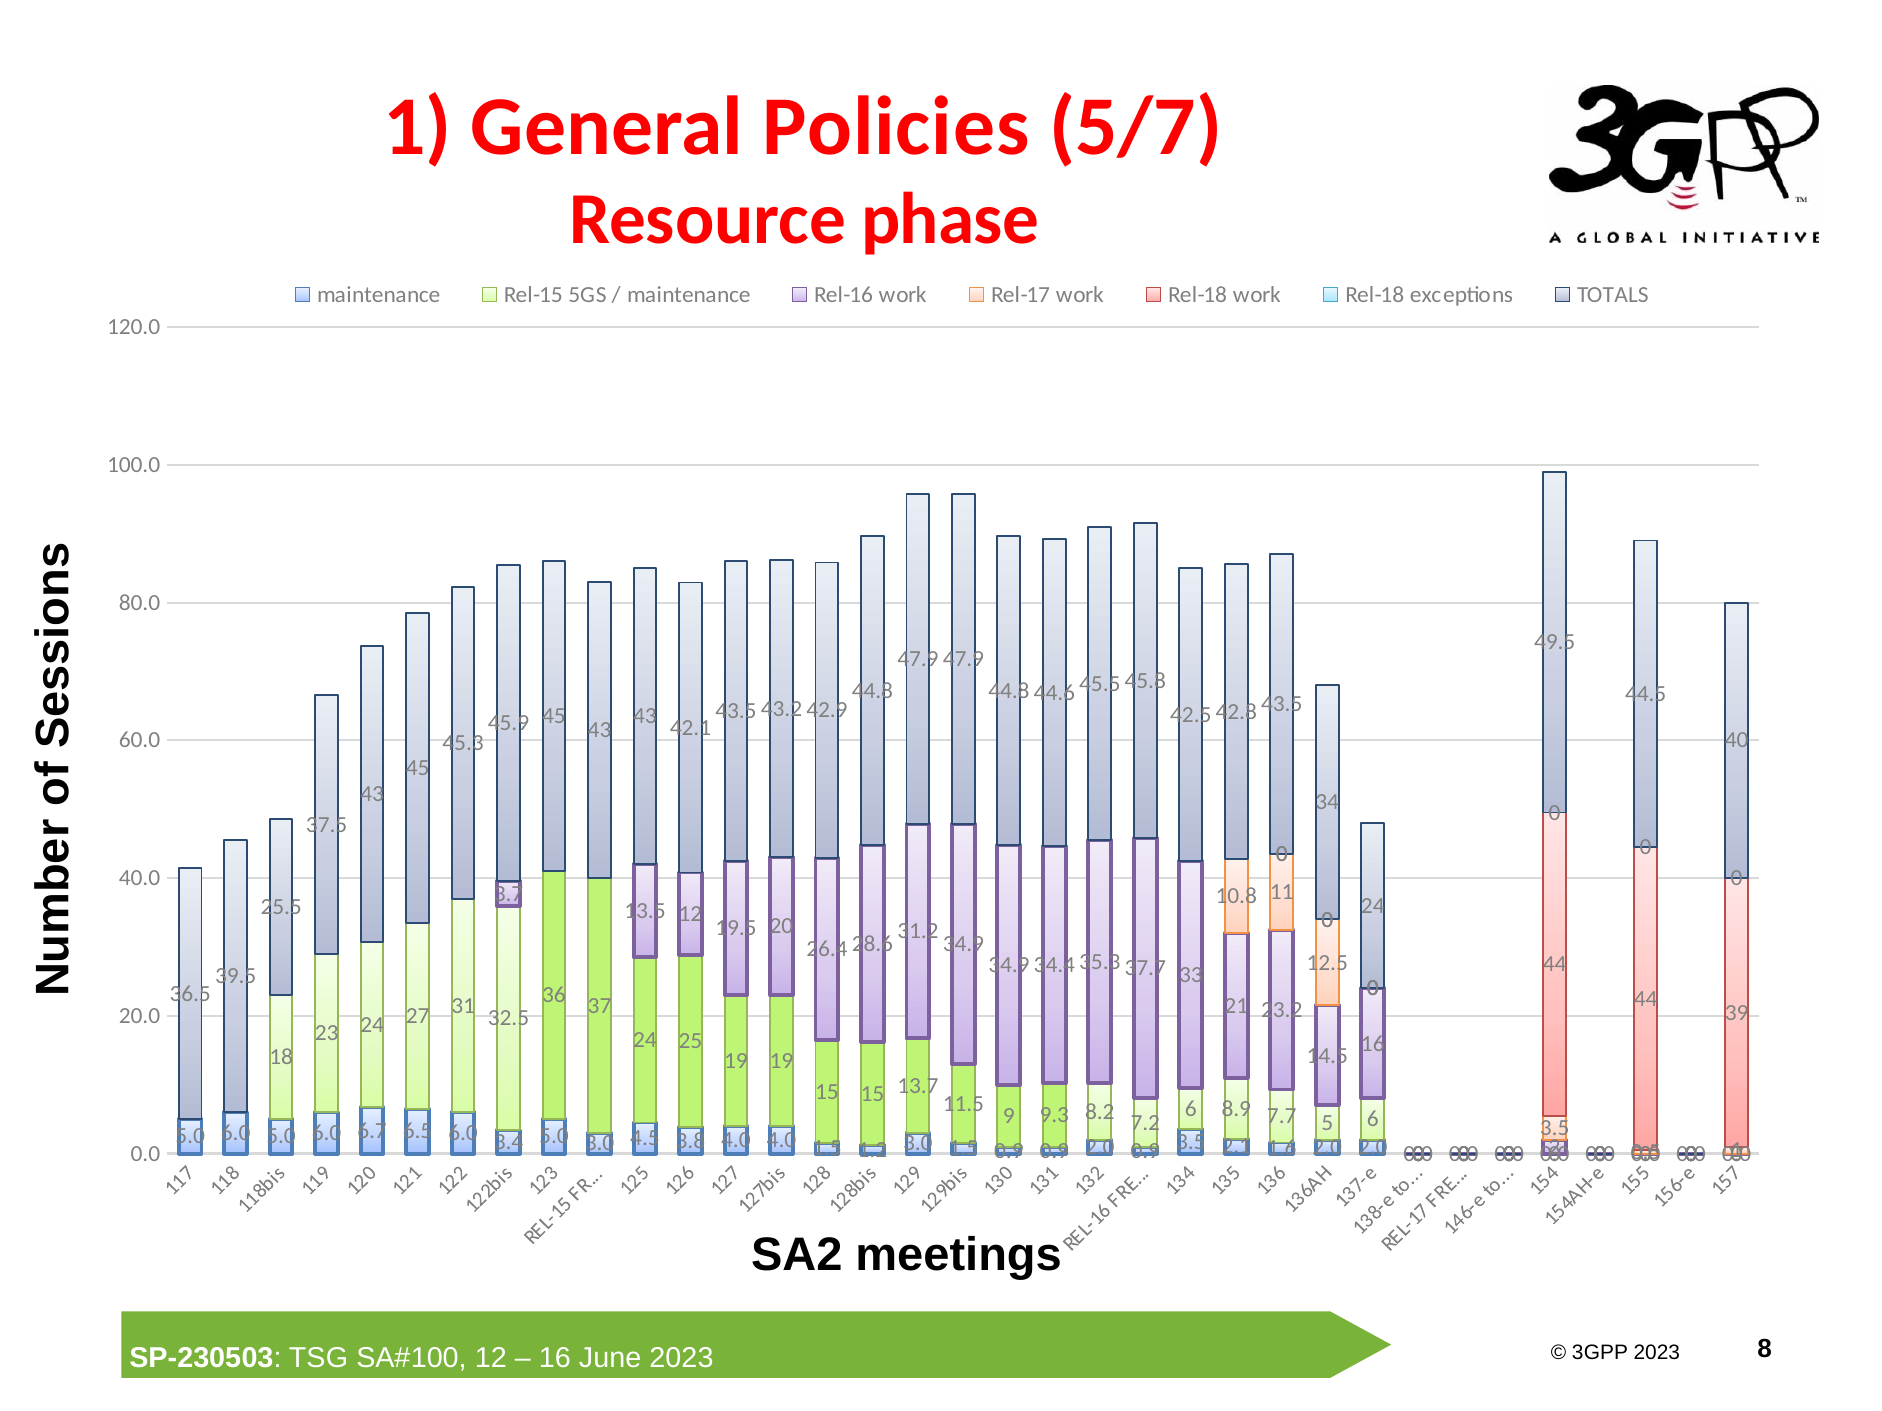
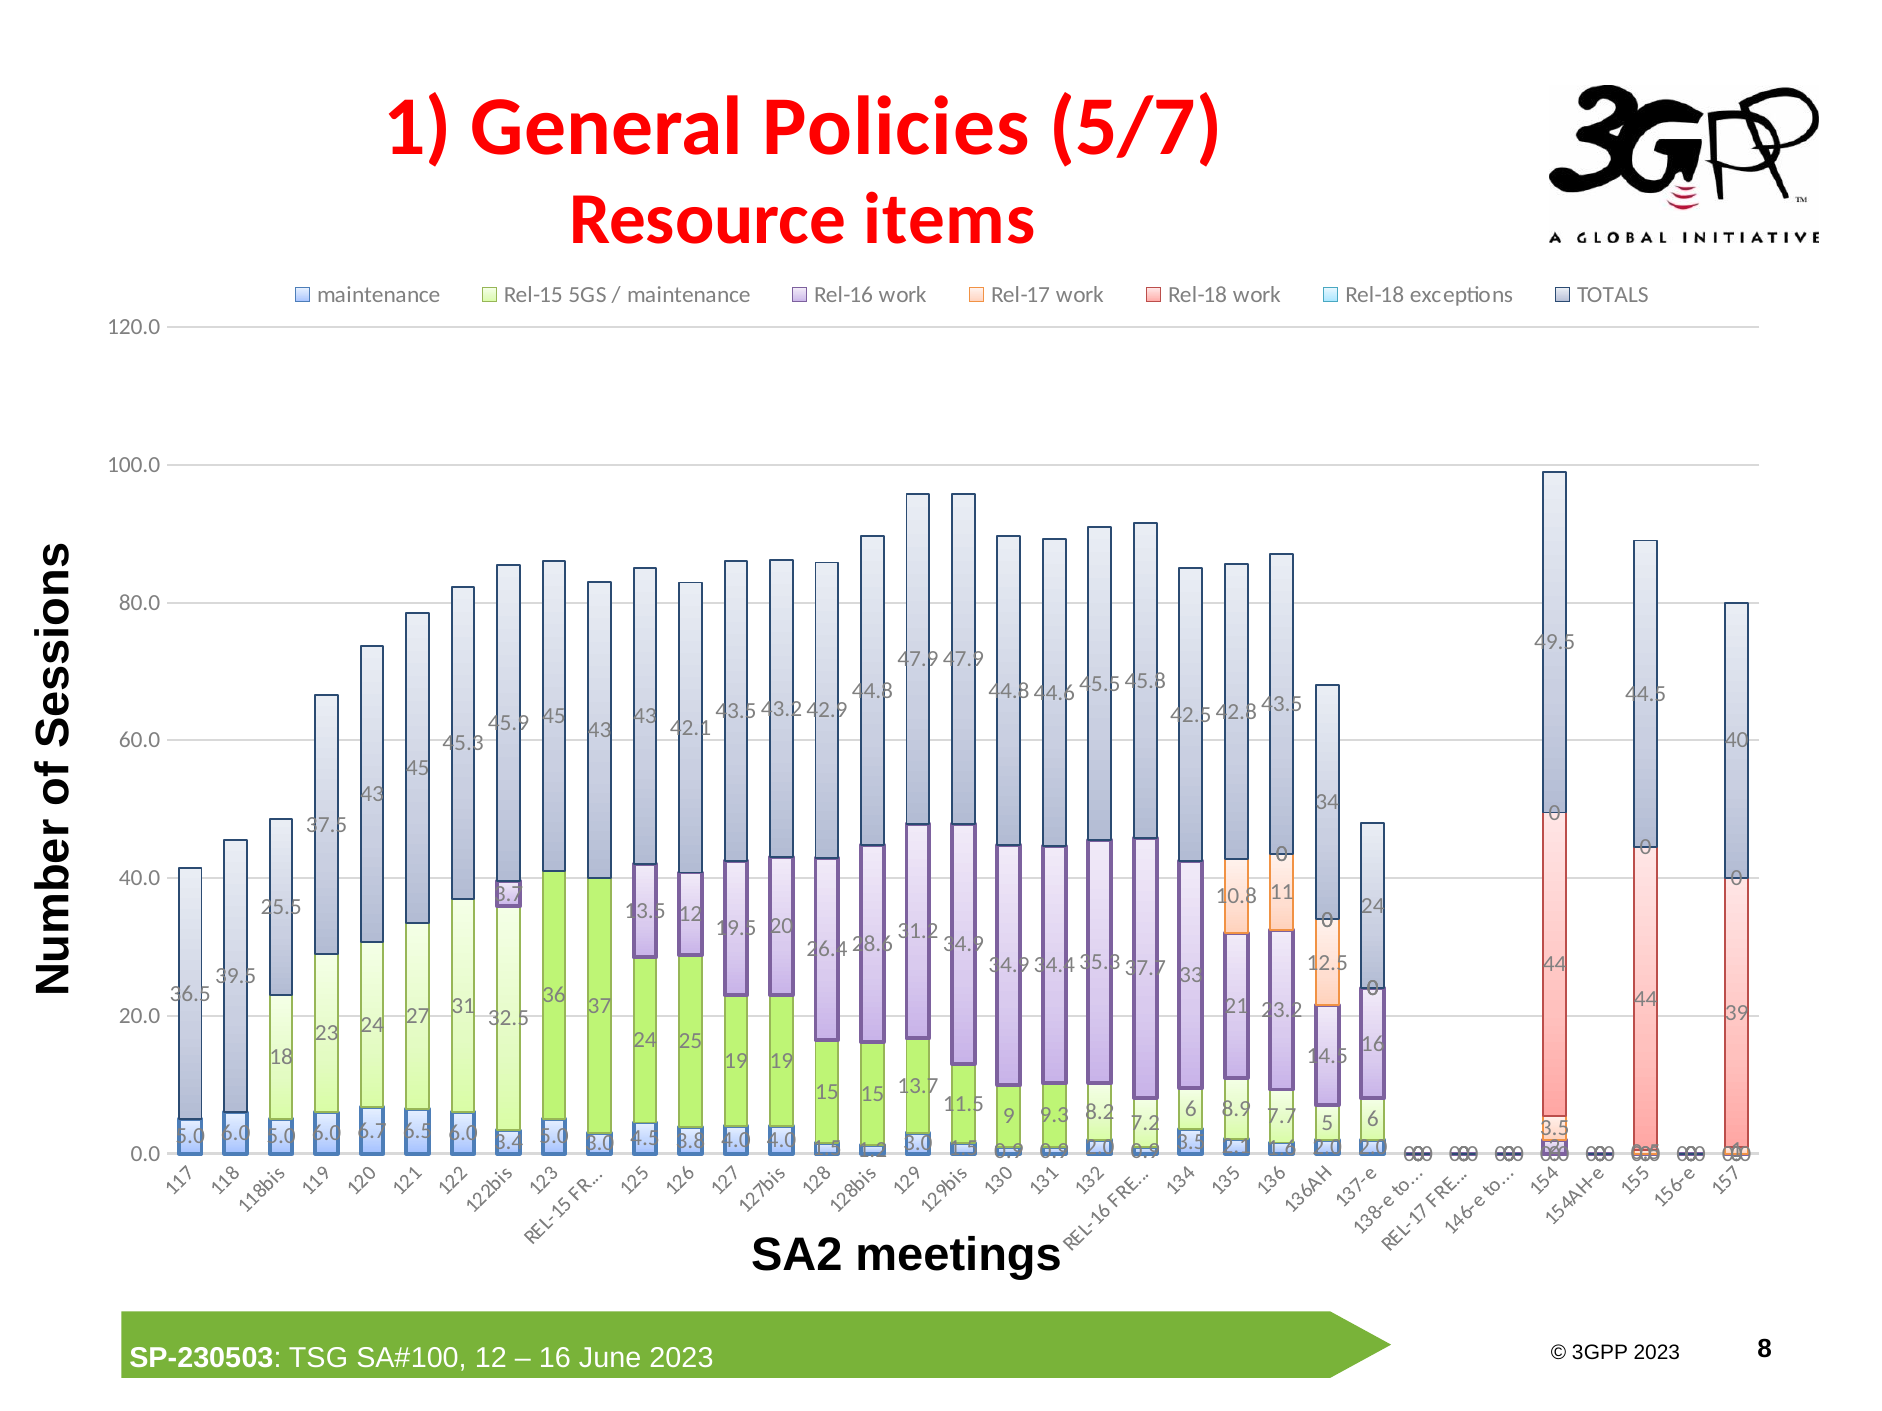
phase: phase -> items
